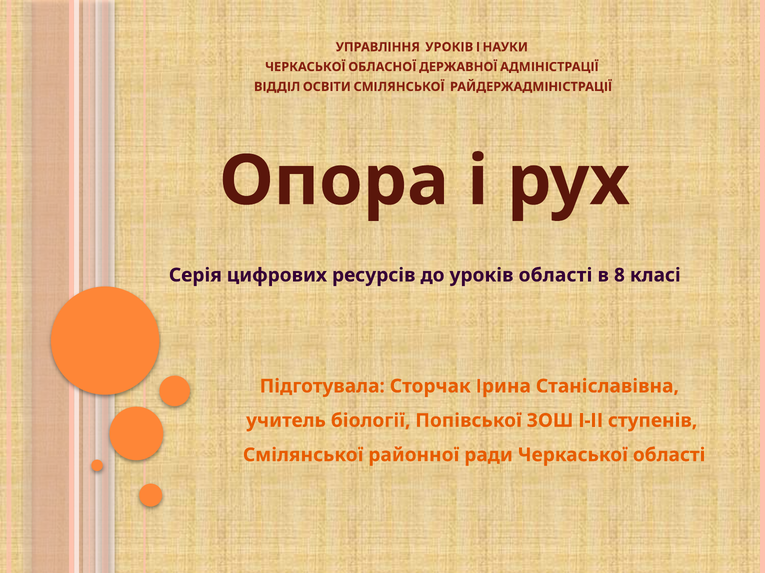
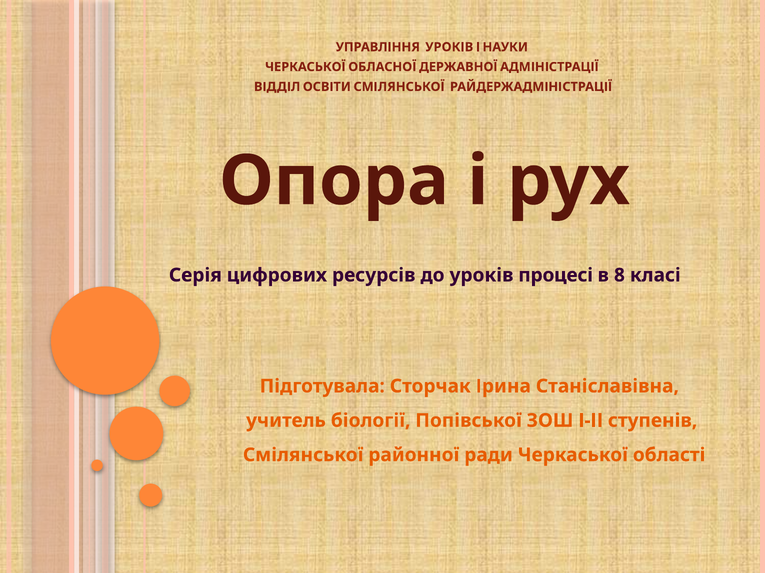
уроків області: області -> процесі
